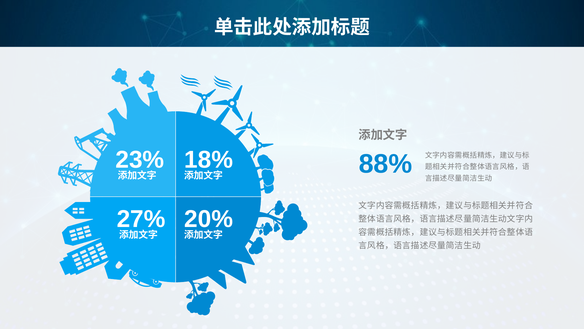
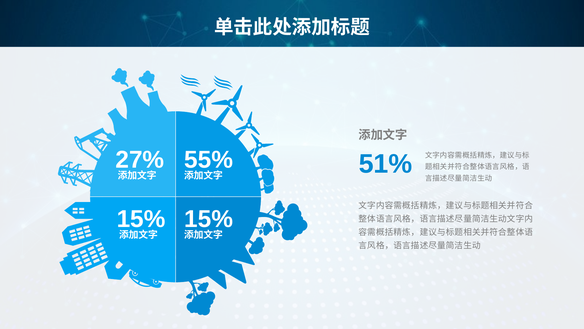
18%: 18% -> 55%
23%: 23% -> 27%
88%: 88% -> 51%
20% at (209, 219): 20% -> 15%
27% at (141, 219): 27% -> 15%
